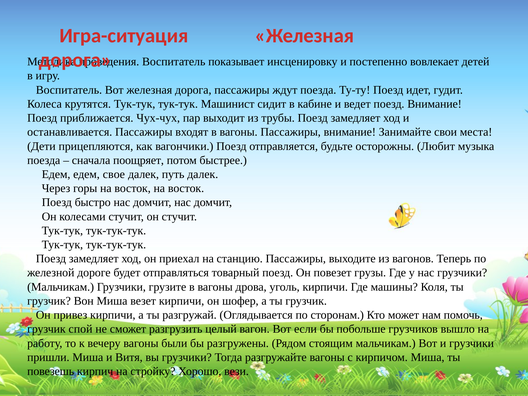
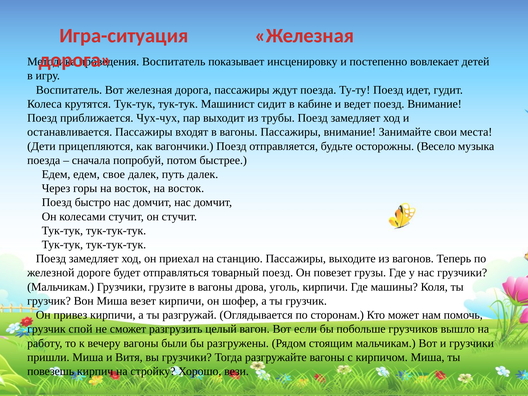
Любит: Любит -> Весело
поощряет: поощряет -> попробуй
